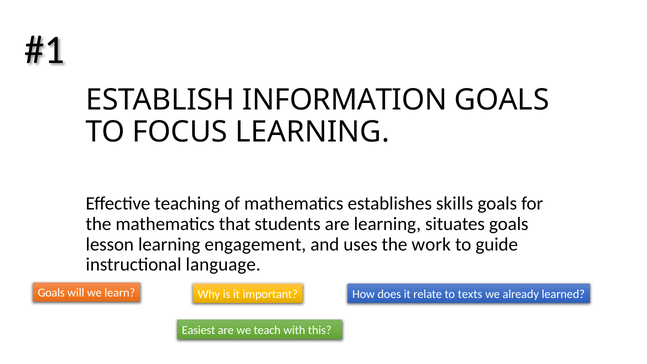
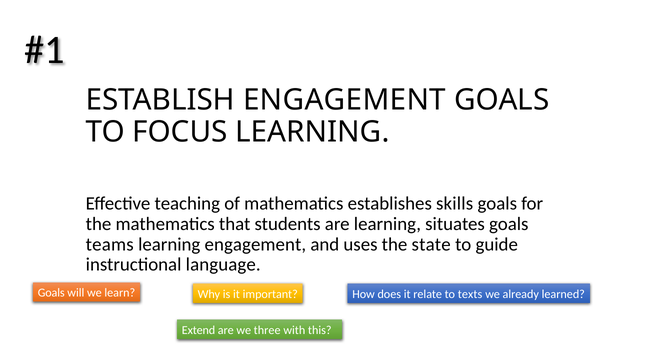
ESTABLISH INFORMATION: INFORMATION -> ENGAGEMENT
lesson: lesson -> teams
work: work -> state
Easiest: Easiest -> Extend
teach: teach -> three
